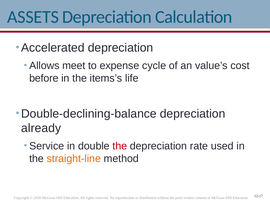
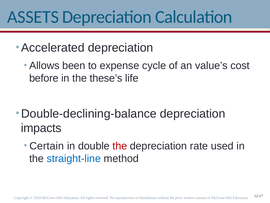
meet: meet -> been
items’s: items’s -> these’s
already: already -> impacts
Service: Service -> Certain
straight-line colour: orange -> blue
